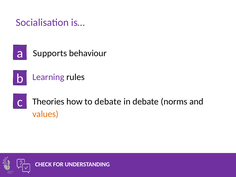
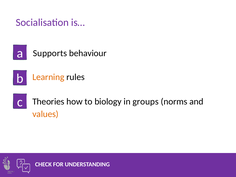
Learning colour: purple -> orange
to debate: debate -> biology
in debate: debate -> groups
